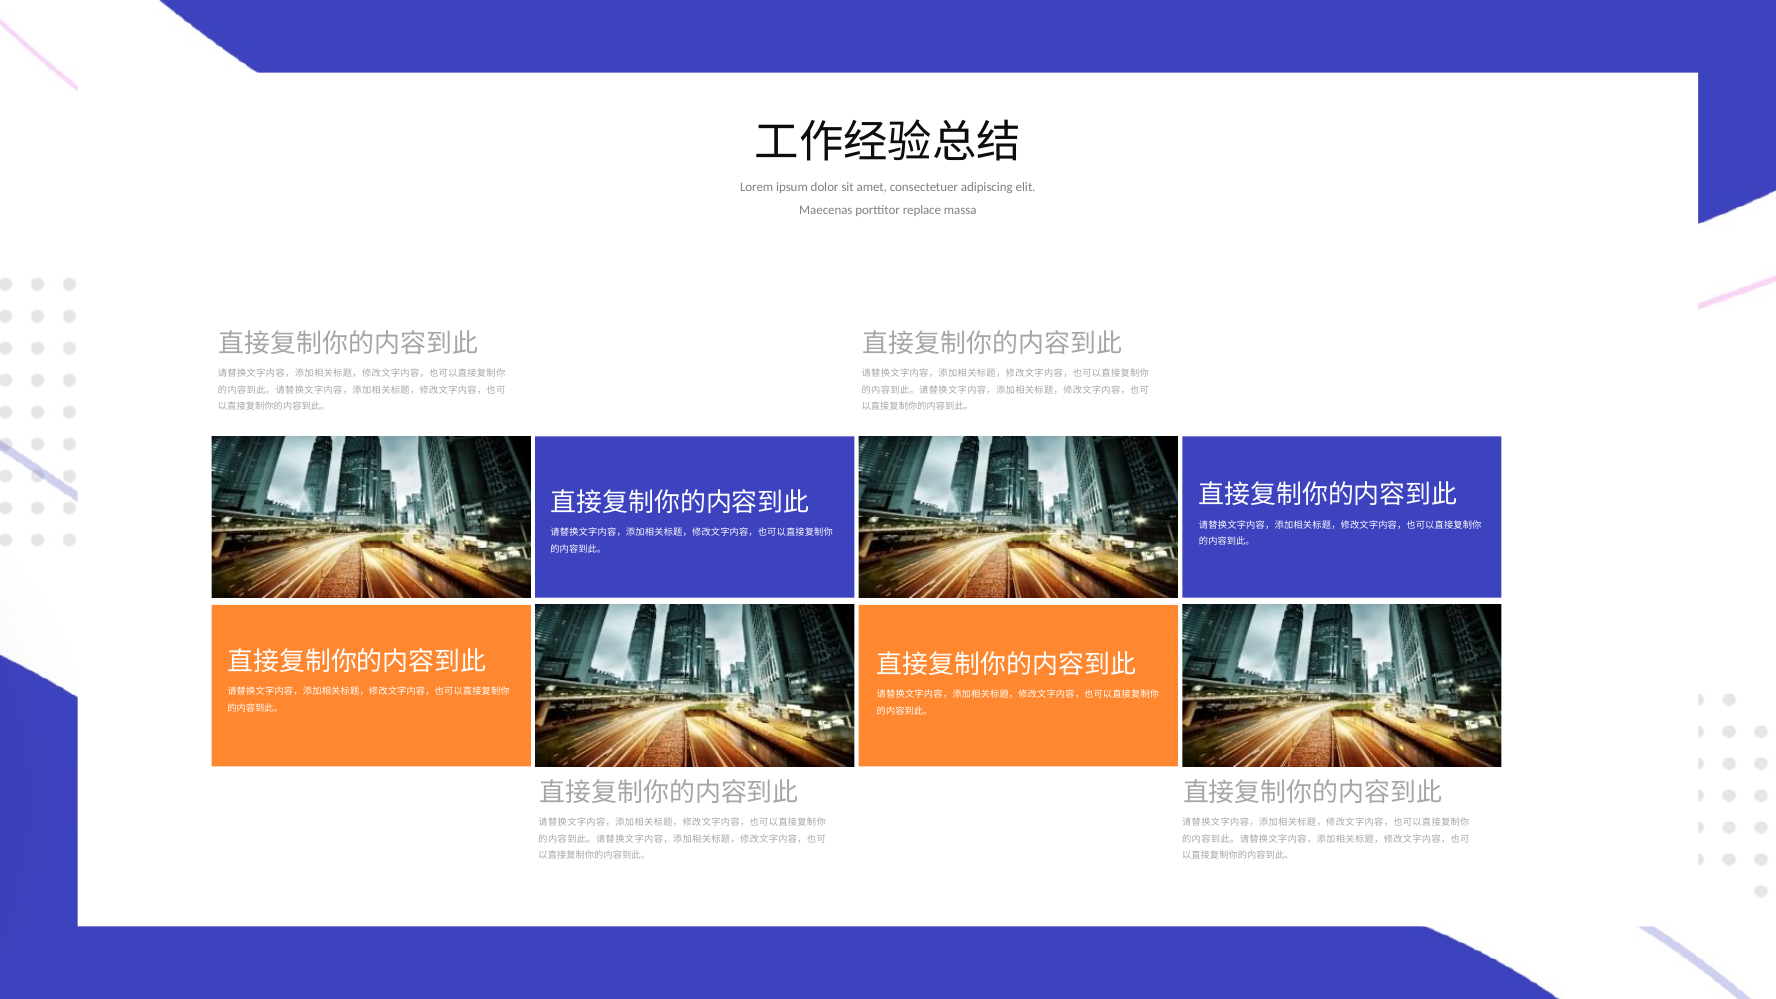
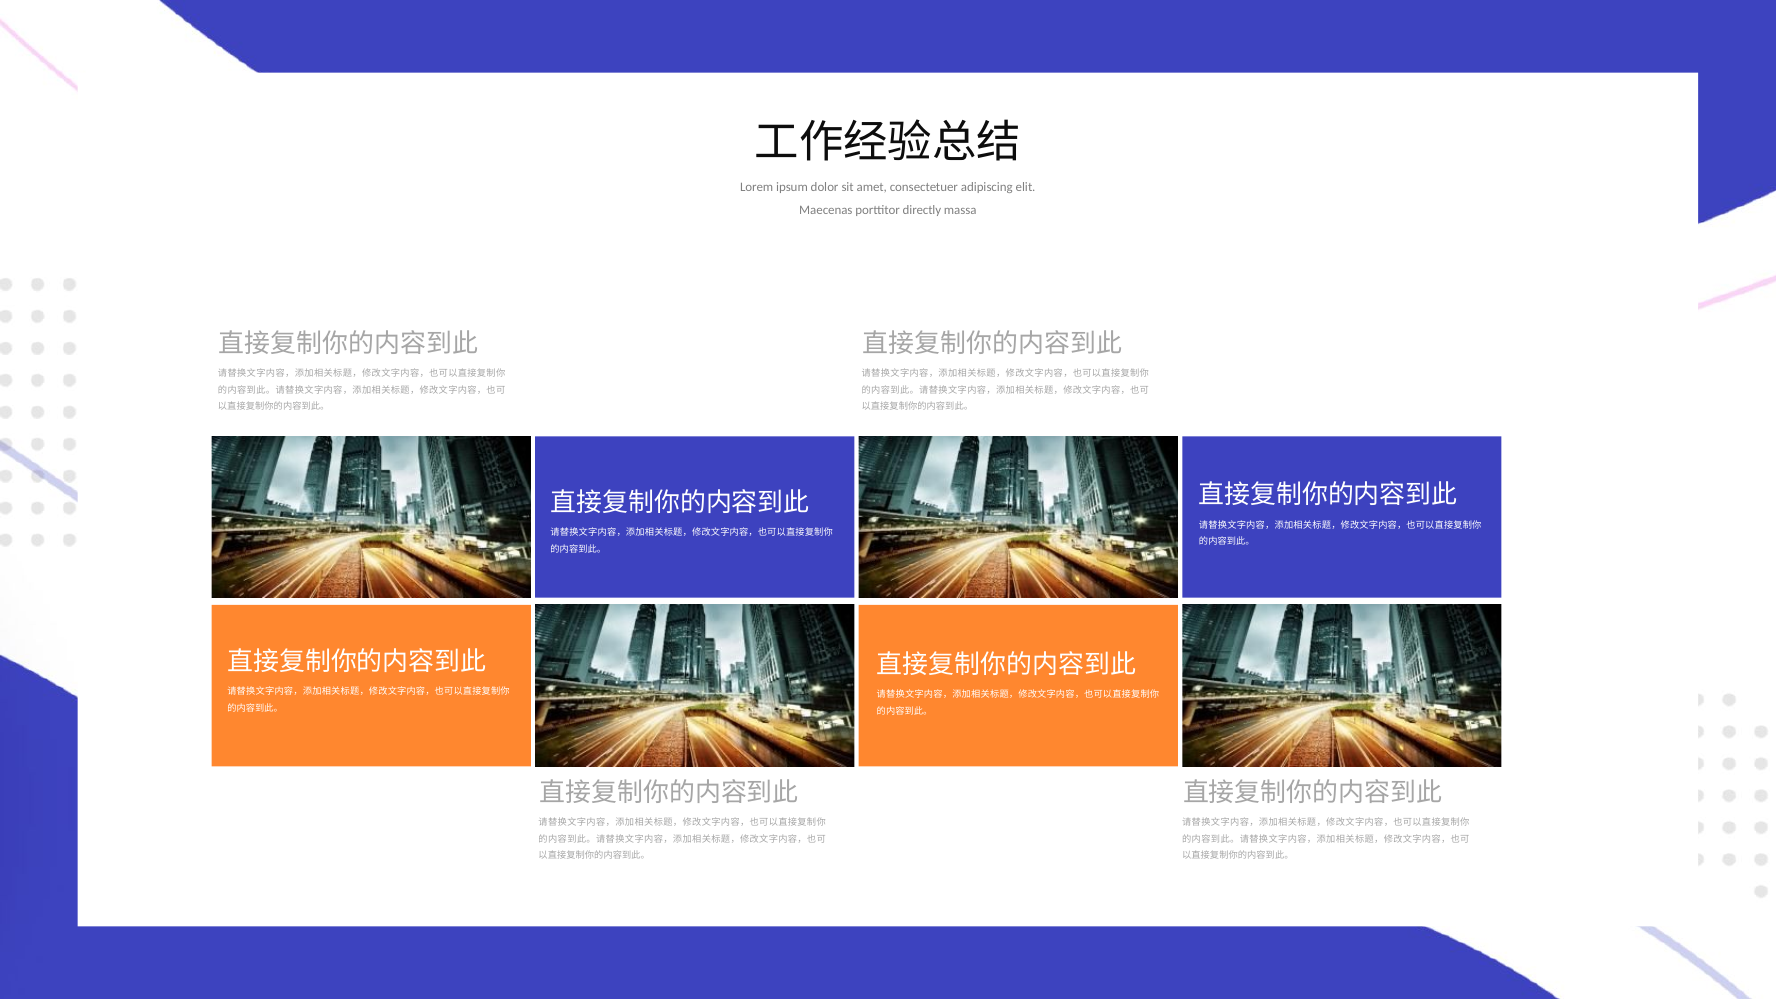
replace: replace -> directly
